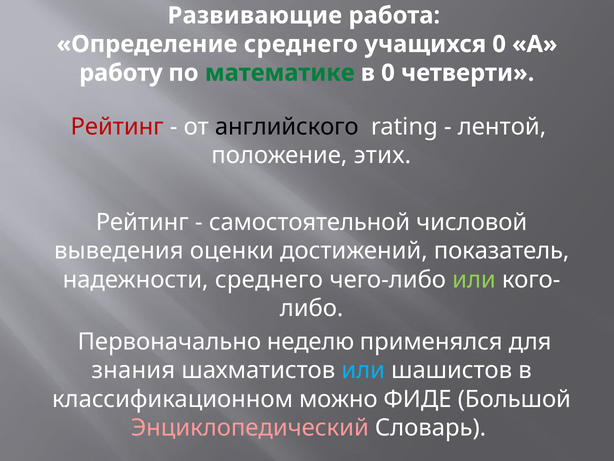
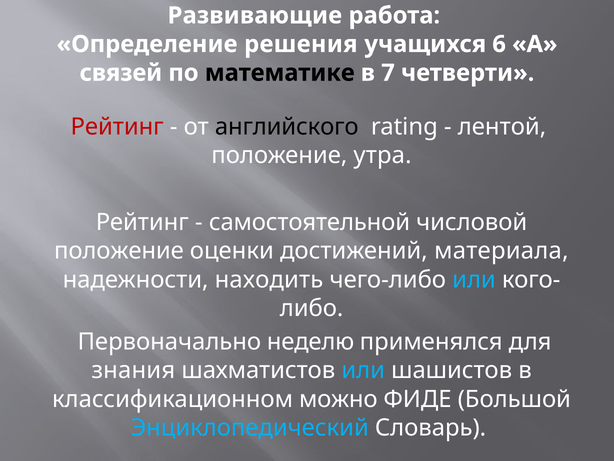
Определение среднего: среднего -> решения
учащихся 0: 0 -> 6
работу: работу -> связей
математике colour: green -> black
в 0: 0 -> 7
этих: этих -> утра
выведения at (119, 251): выведения -> положение
показатель: показатель -> материала
надежности среднего: среднего -> находить
или at (474, 279) colour: light green -> light blue
Энциклопедический colour: pink -> light blue
